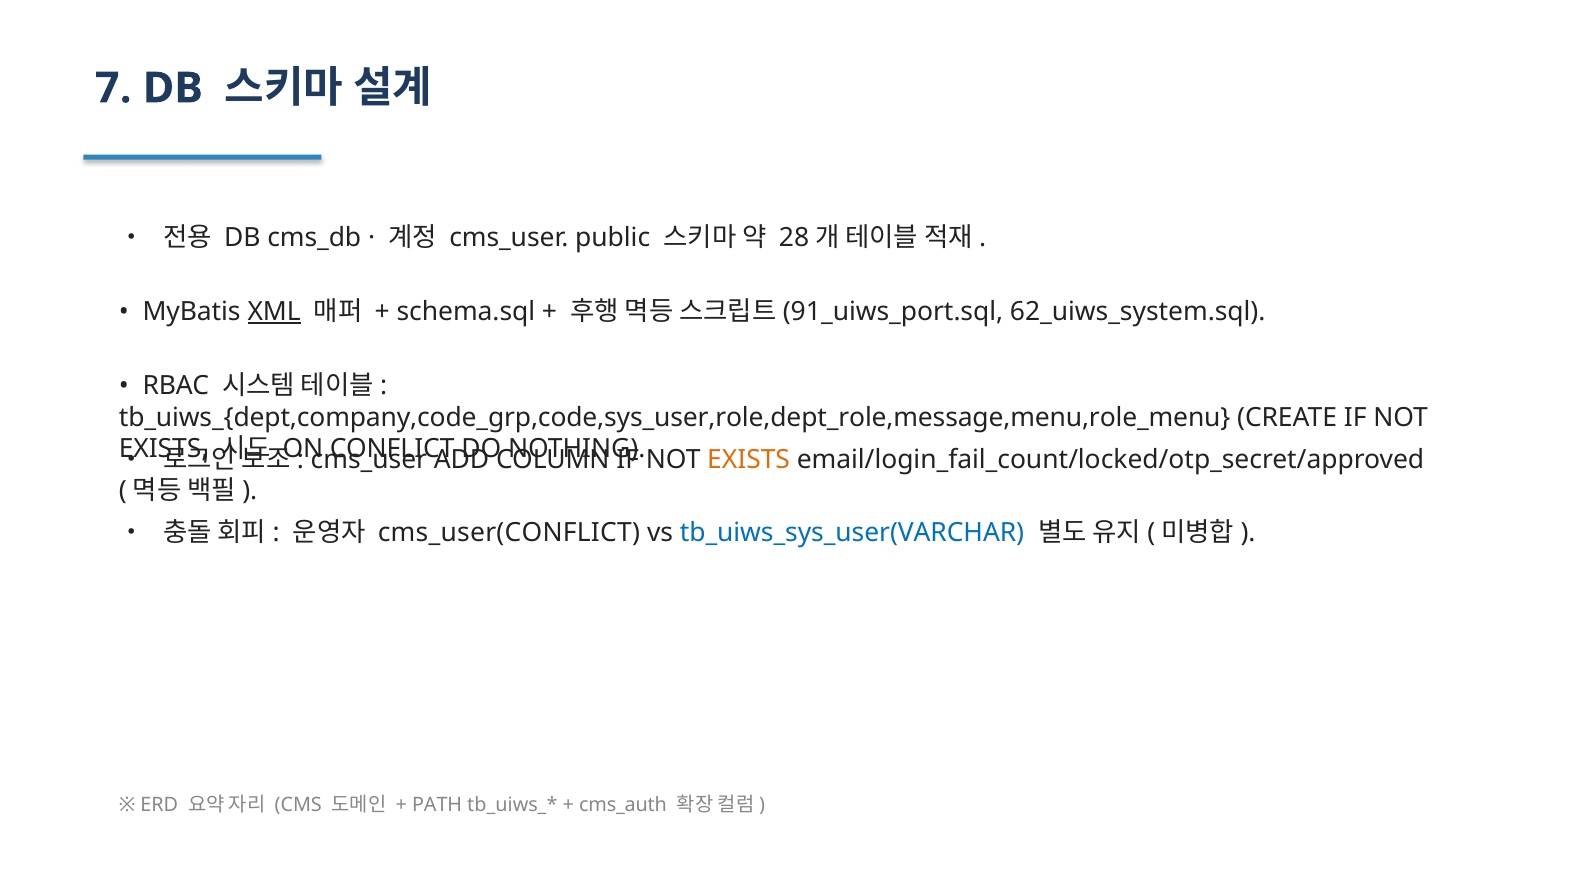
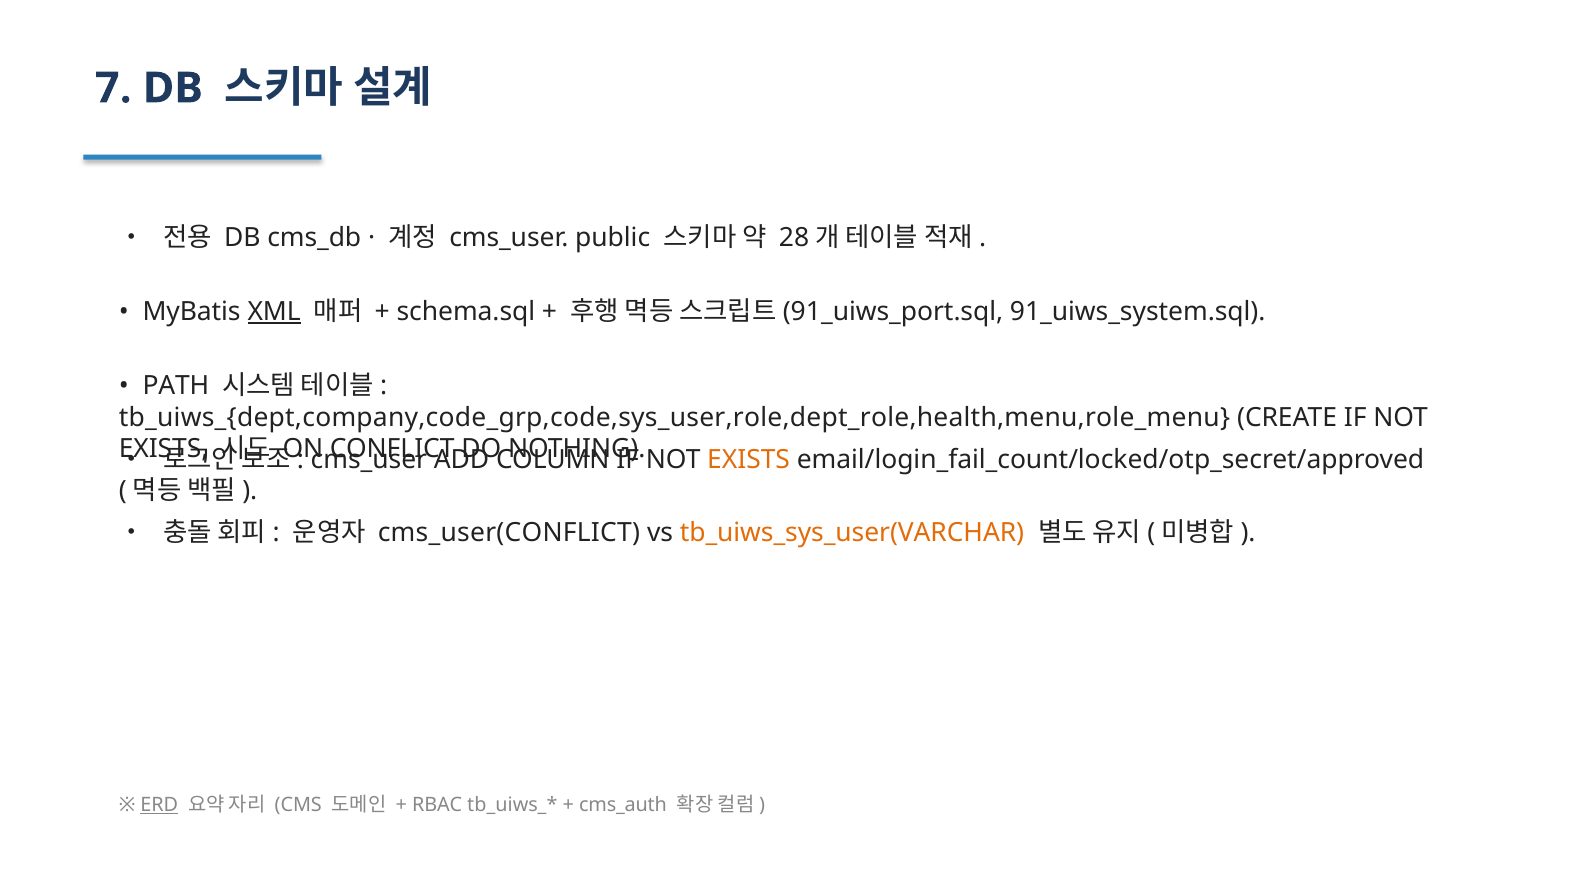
62_uiws_system.sql: 62_uiws_system.sql -> 91_uiws_system.sql
RBAC: RBAC -> PATH
tb_uiws_{dept,company,code_grp,code,sys_user,role,dept_role,message,menu,role_menu: tb_uiws_{dept,company,code_grp,code,sys_user,role,dept_role,message,menu,role_menu -> tb_uiws_{dept,company,code_grp,code,sys_user,role,dept_role,health,menu,role_menu
tb_uiws_sys_user(VARCHAR colour: blue -> orange
ERD underline: none -> present
PATH: PATH -> RBAC
